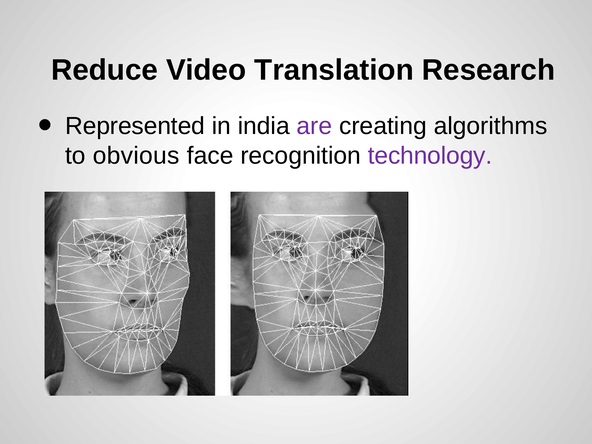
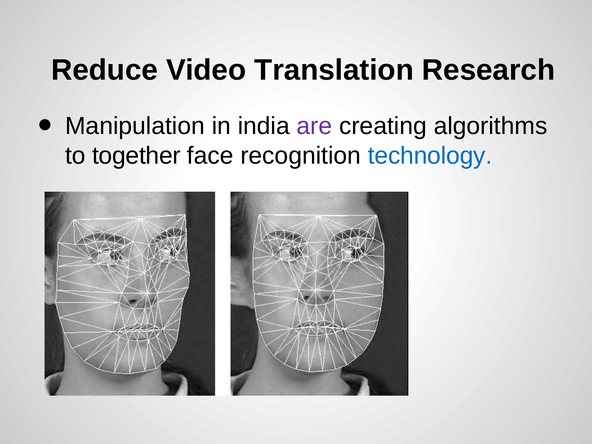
Represented: Represented -> Manipulation
obvious: obvious -> together
technology colour: purple -> blue
